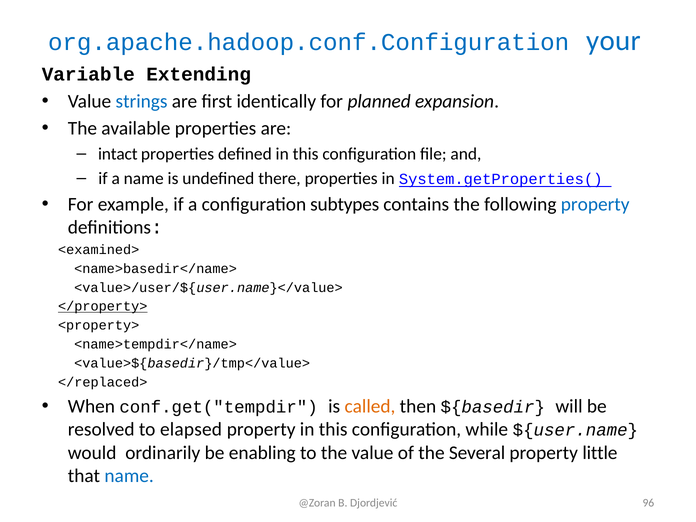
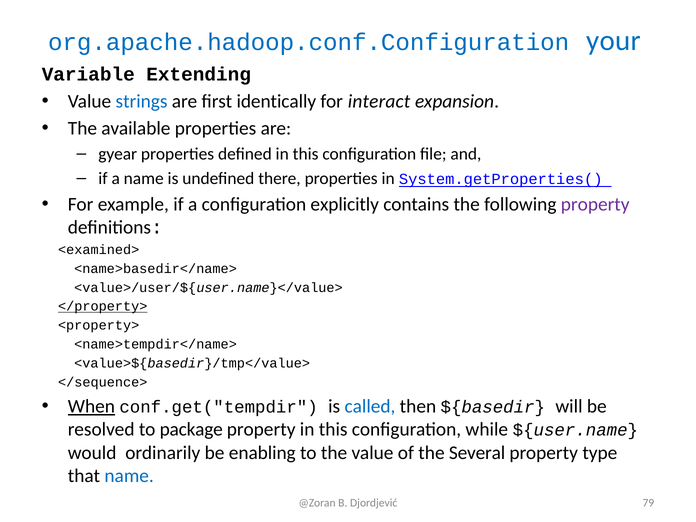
planned: planned -> interact
intact: intact -> gyear
subtypes: subtypes -> explicitly
property at (595, 204) colour: blue -> purple
</replaced>: </replaced> -> </sequence>
When underline: none -> present
called colour: orange -> blue
elapsed: elapsed -> package
little: little -> type
96: 96 -> 79
